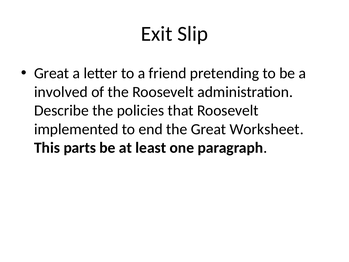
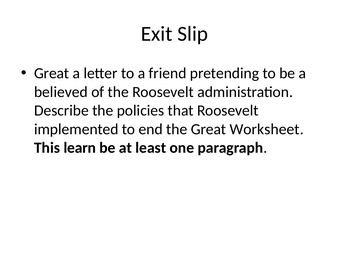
involved: involved -> believed
parts: parts -> learn
